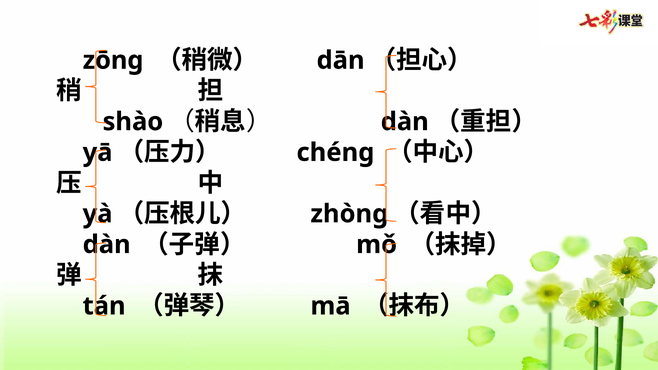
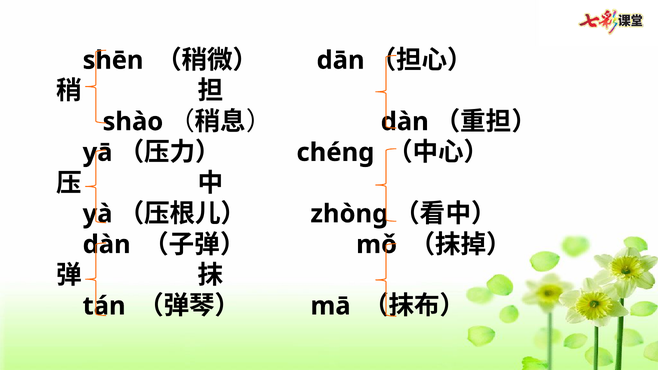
zōng: zōng -> shēn
